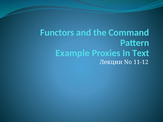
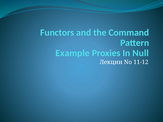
Text: Text -> Null
